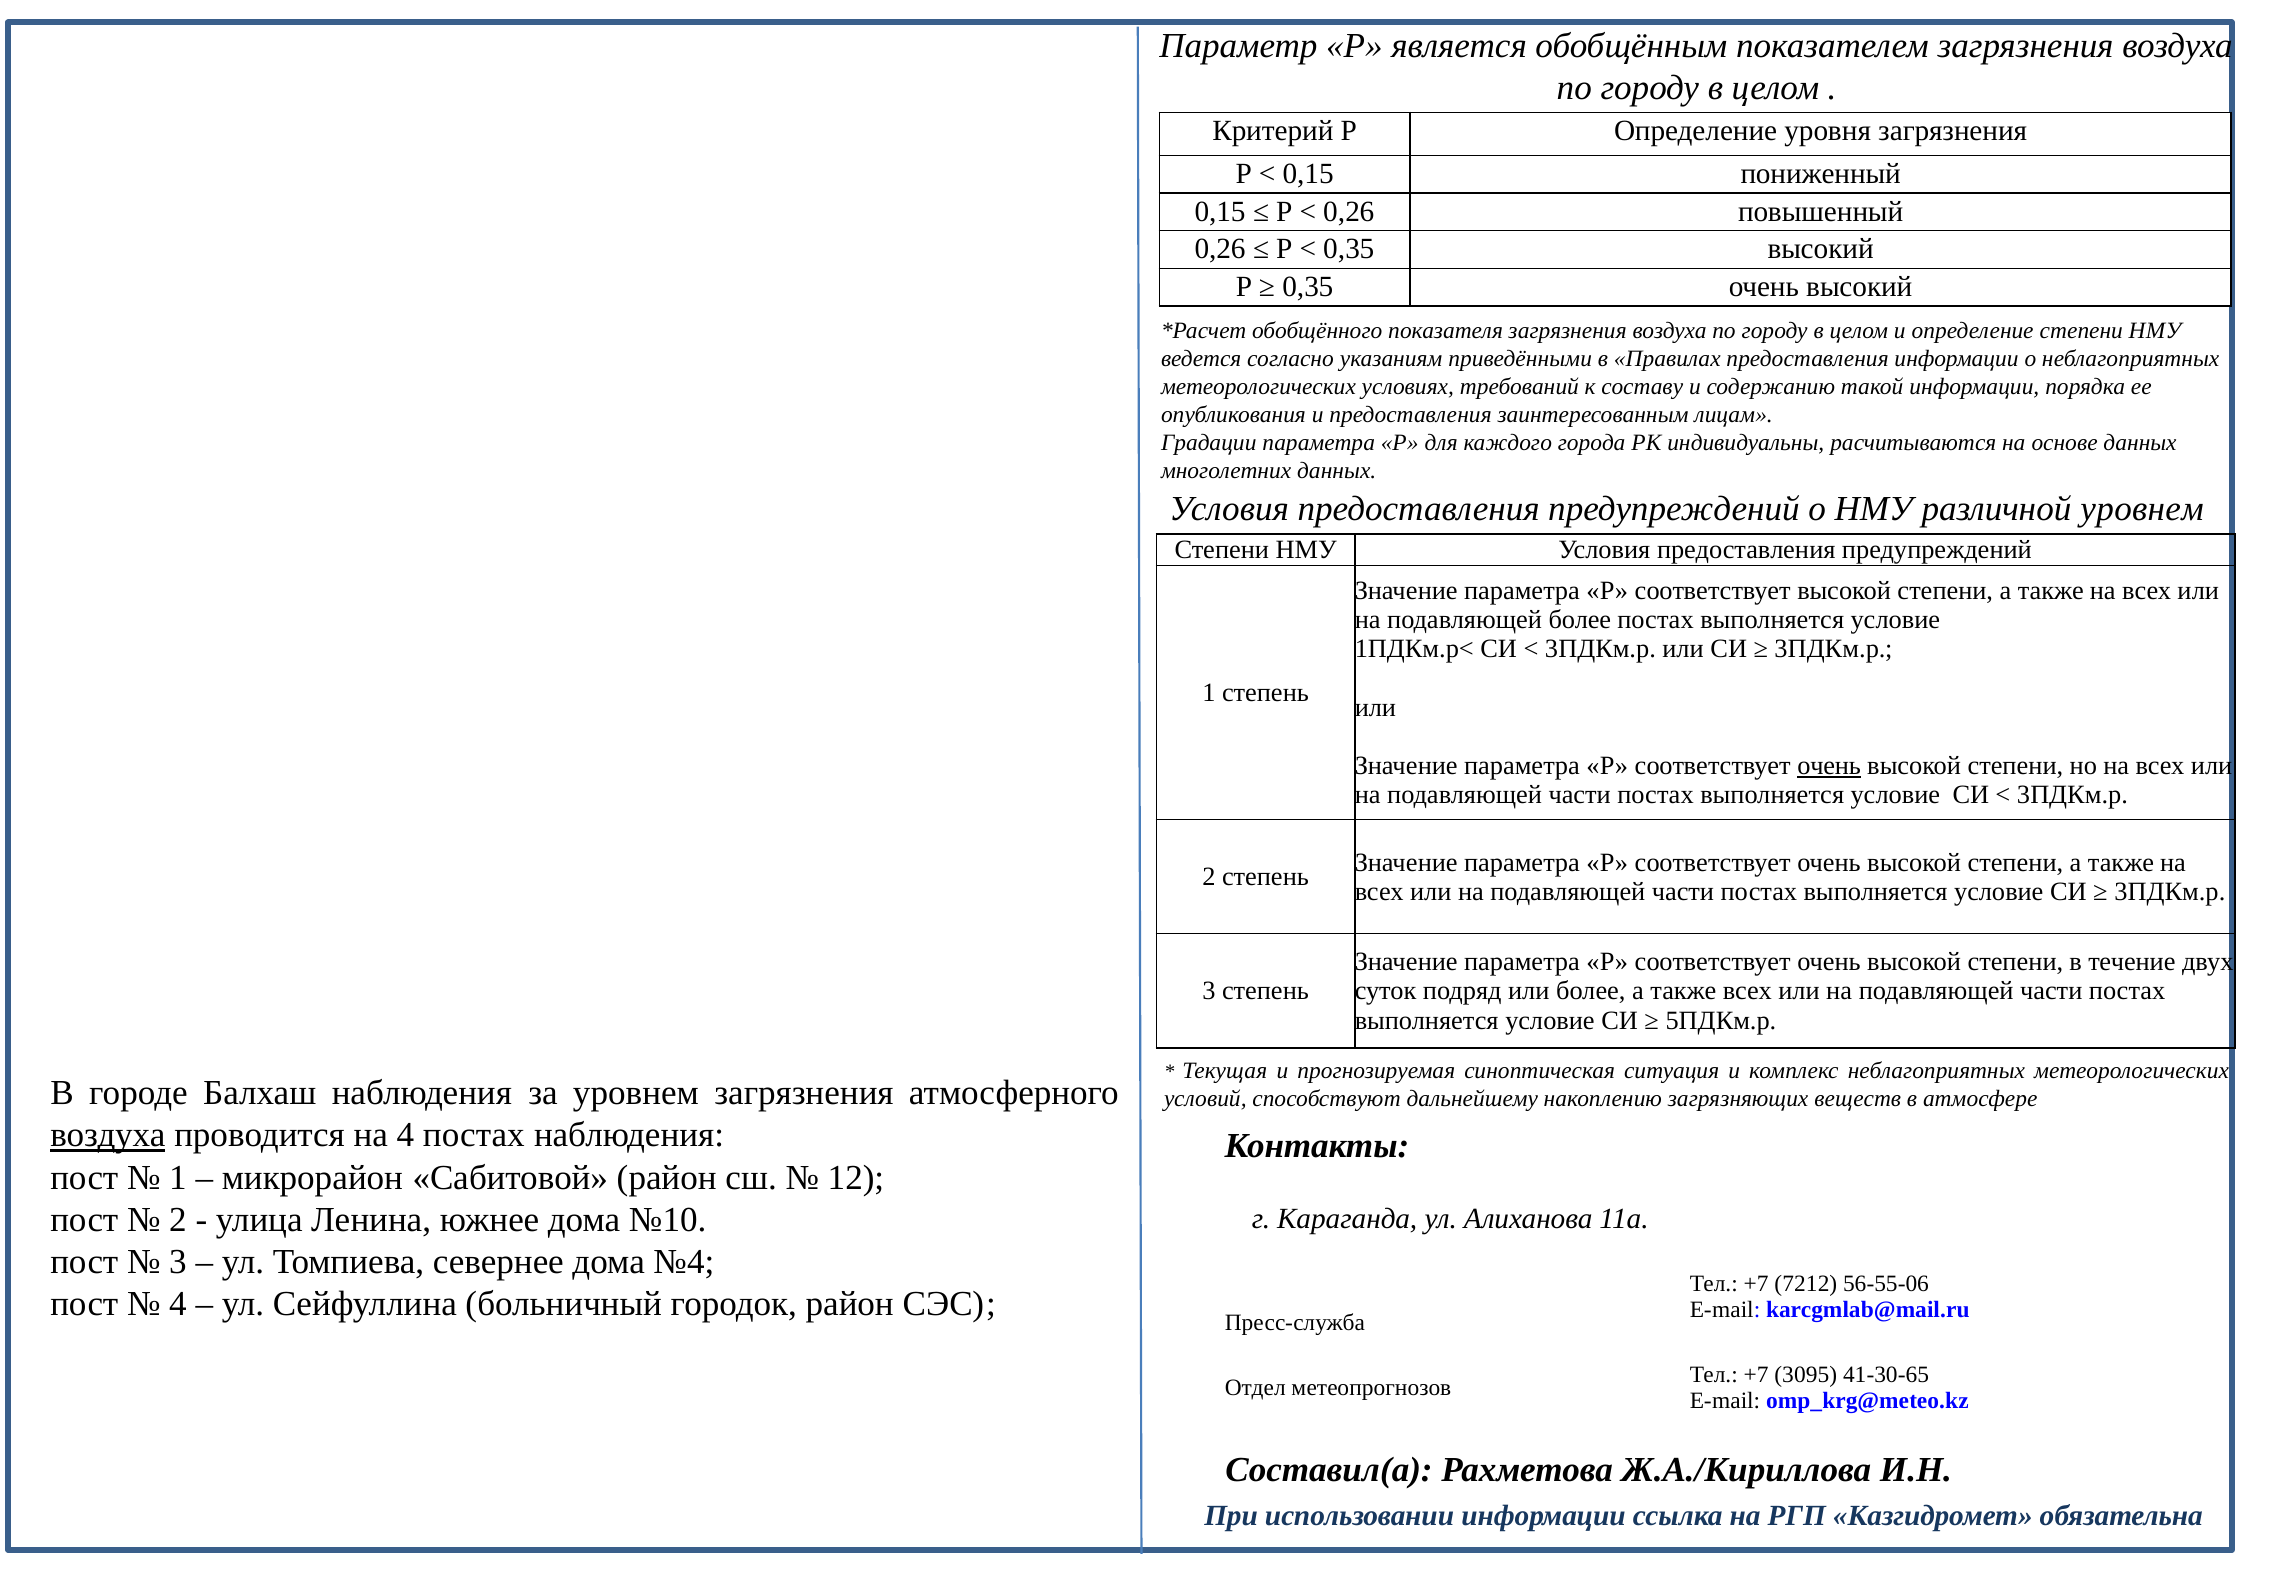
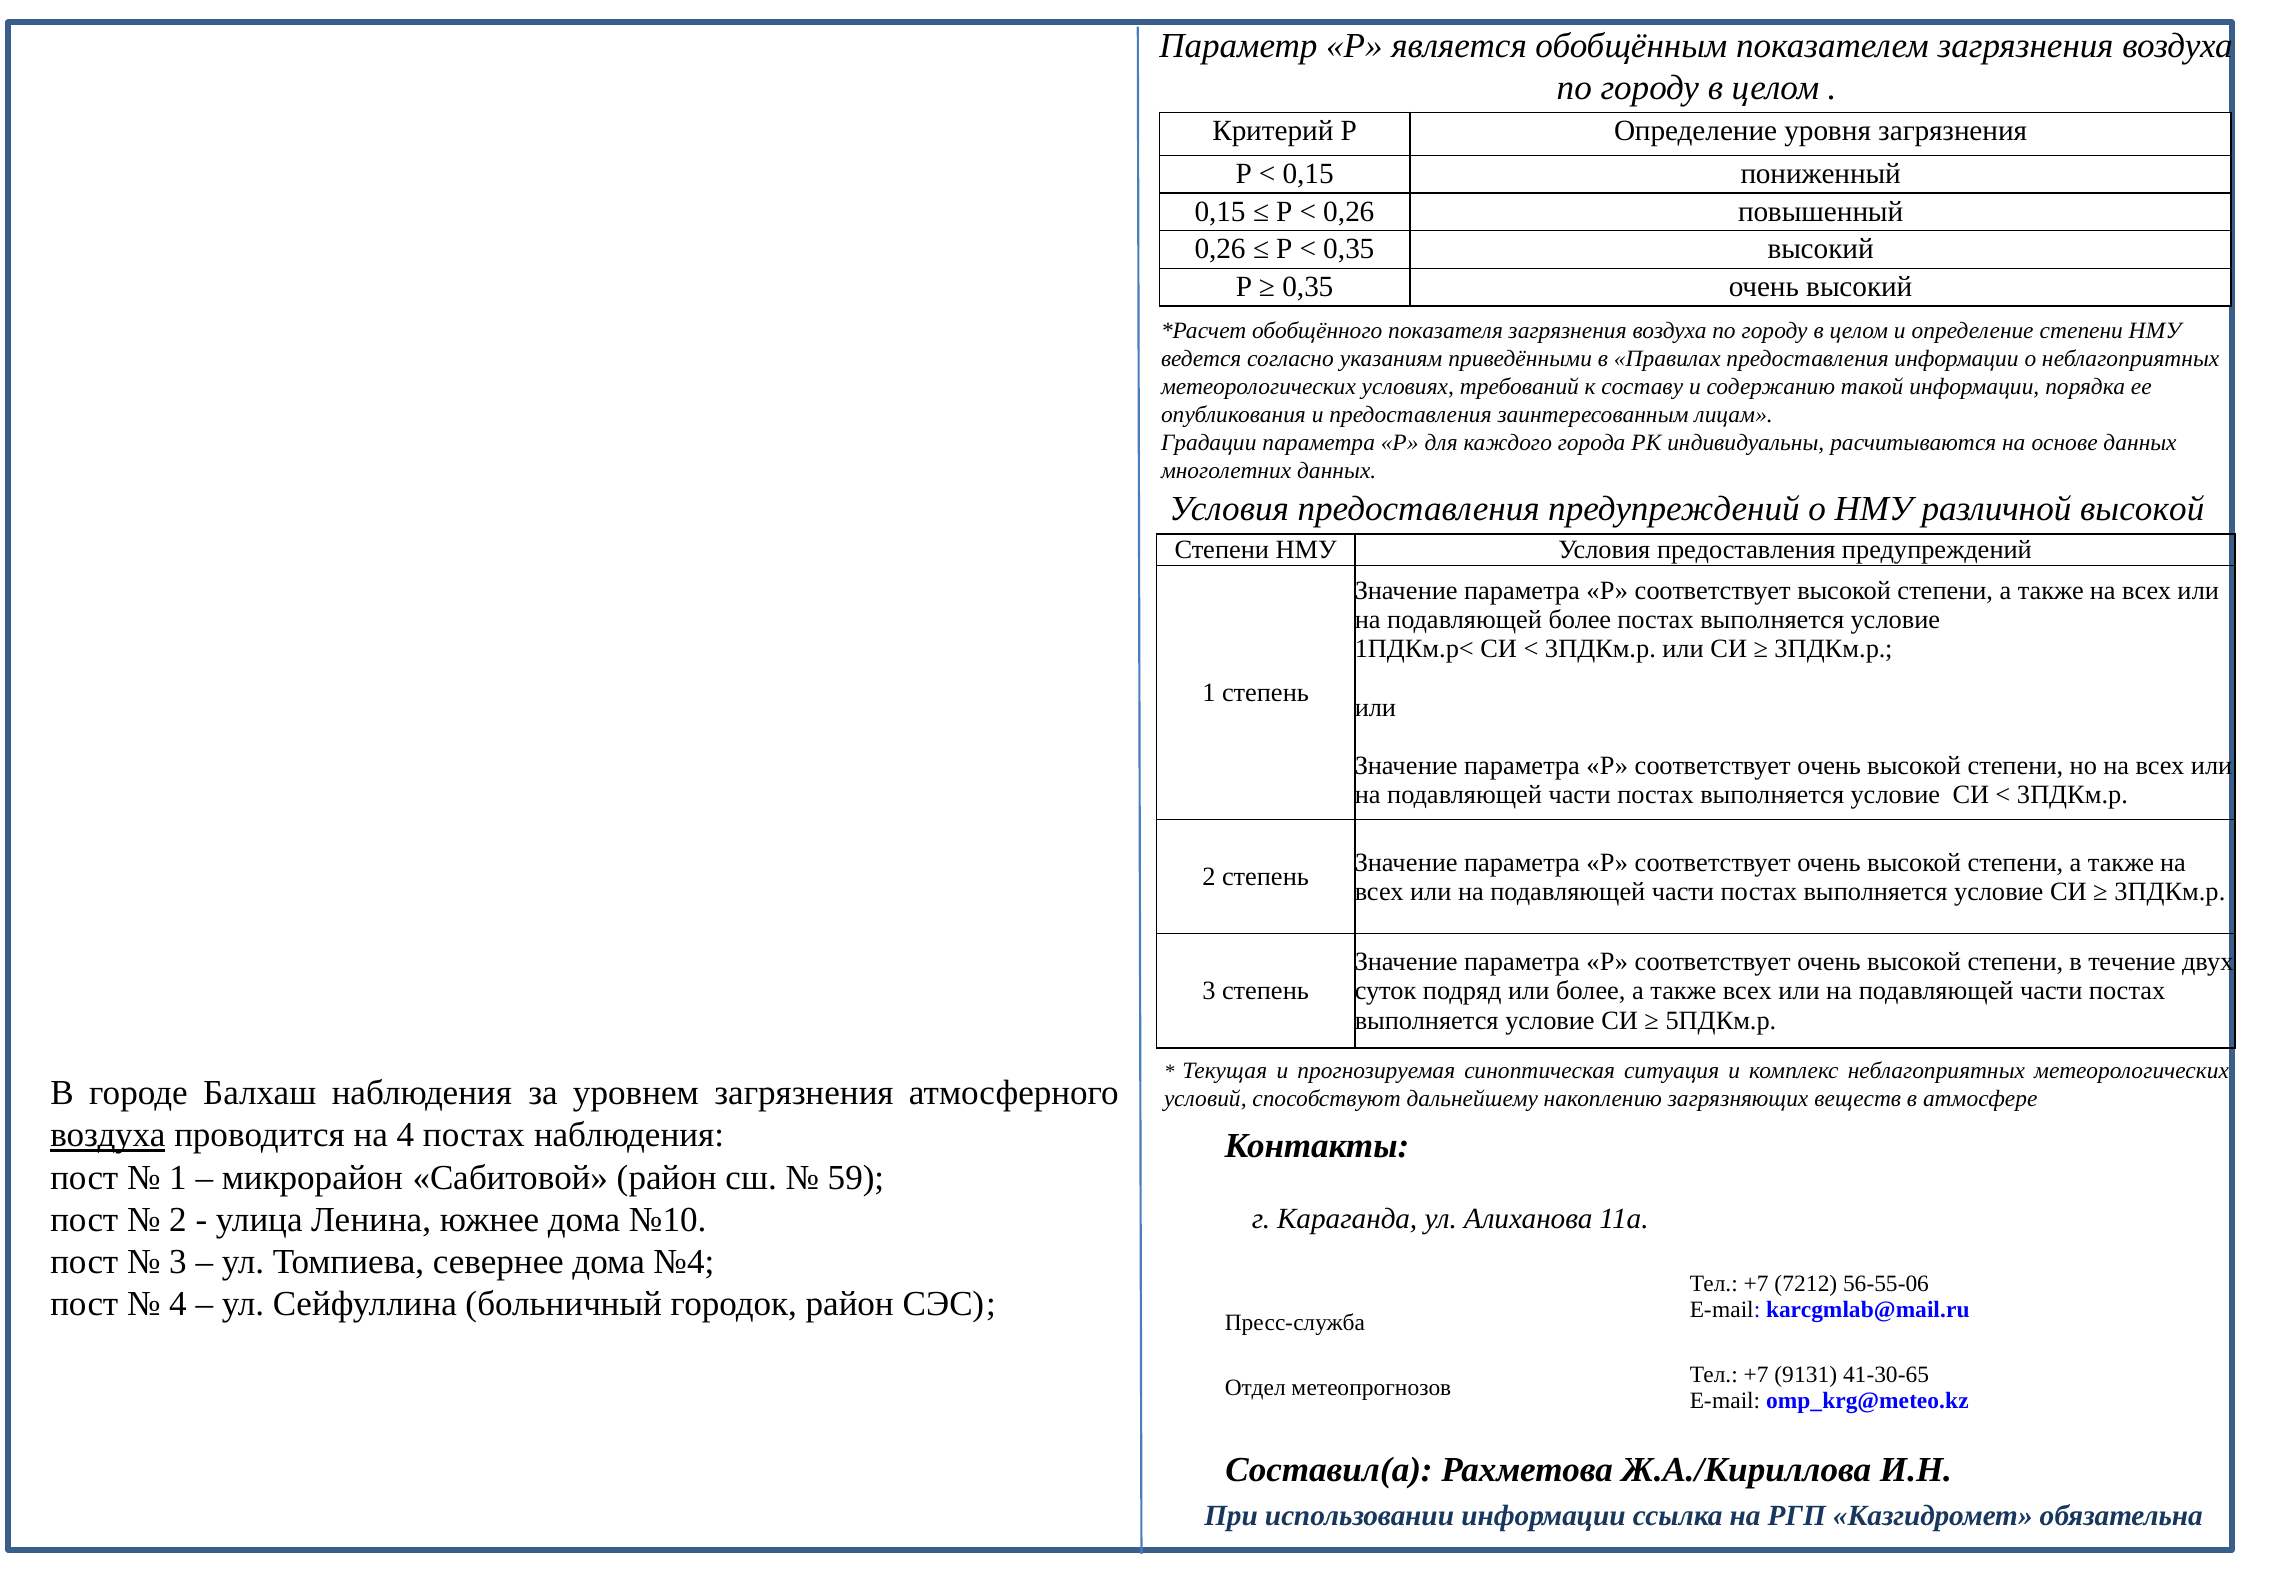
различной уровнем: уровнем -> высокой
очень at (1829, 766) underline: present -> none
12: 12 -> 59
3095: 3095 -> 9131
